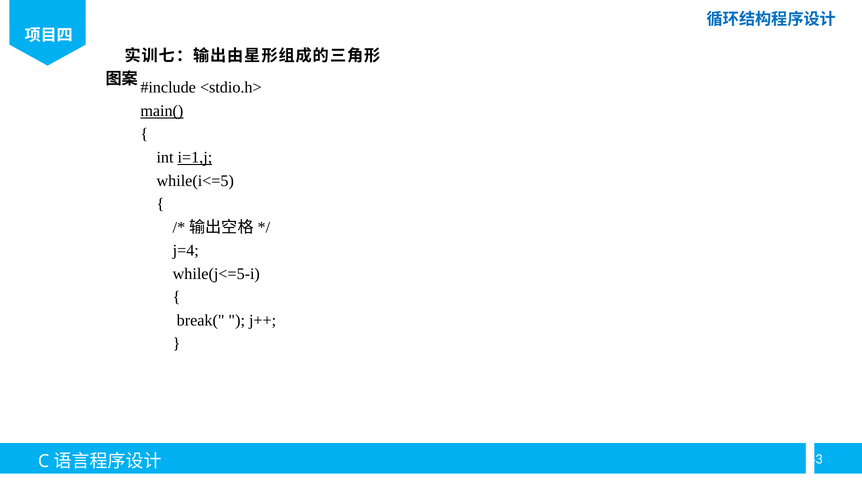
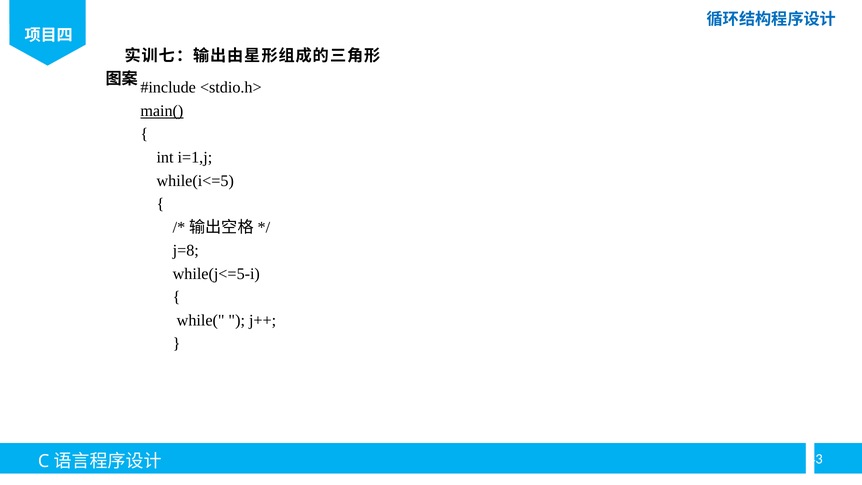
i=1,j underline: present -> none
j=4: j=4 -> j=8
break(: break( -> while(
